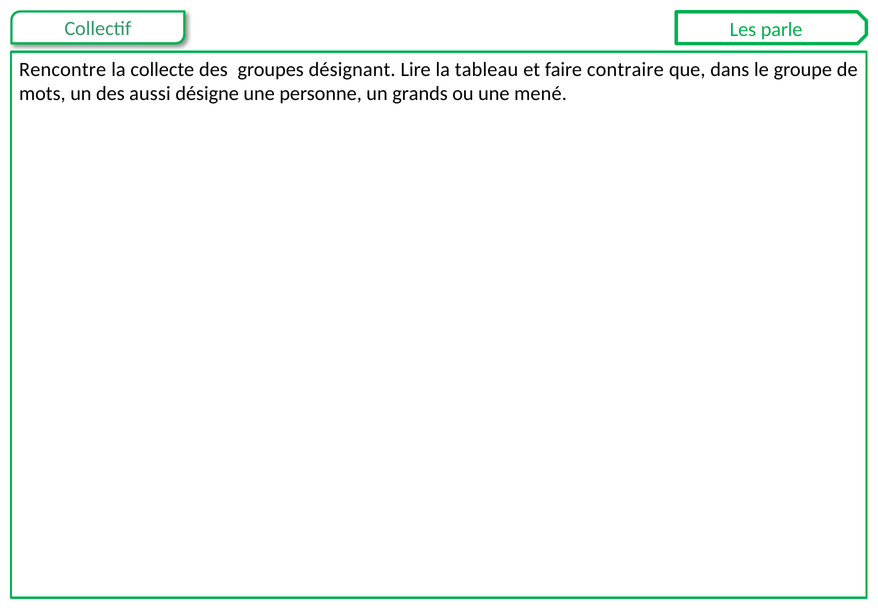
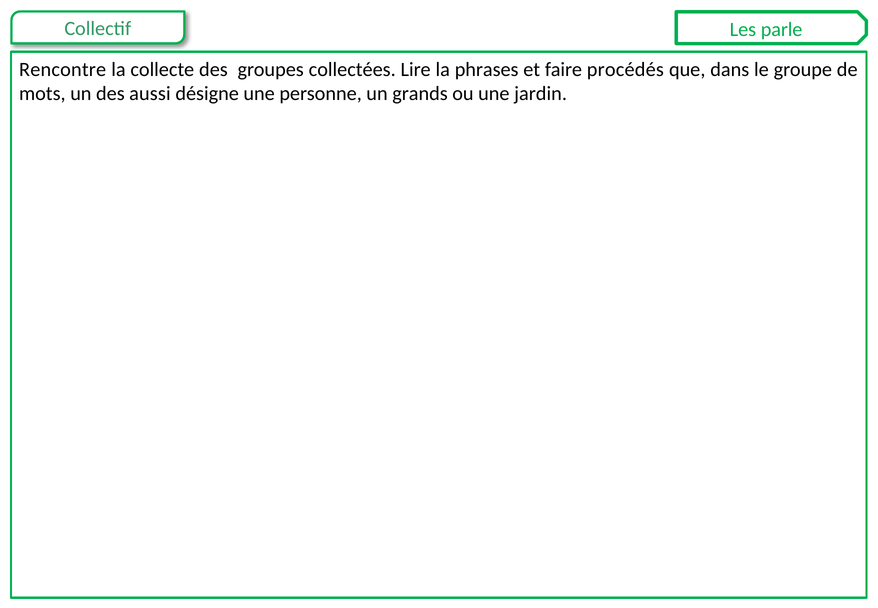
désignant: désignant -> collectées
tableau: tableau -> phrases
contraire: contraire -> procédés
mené: mené -> jardin
